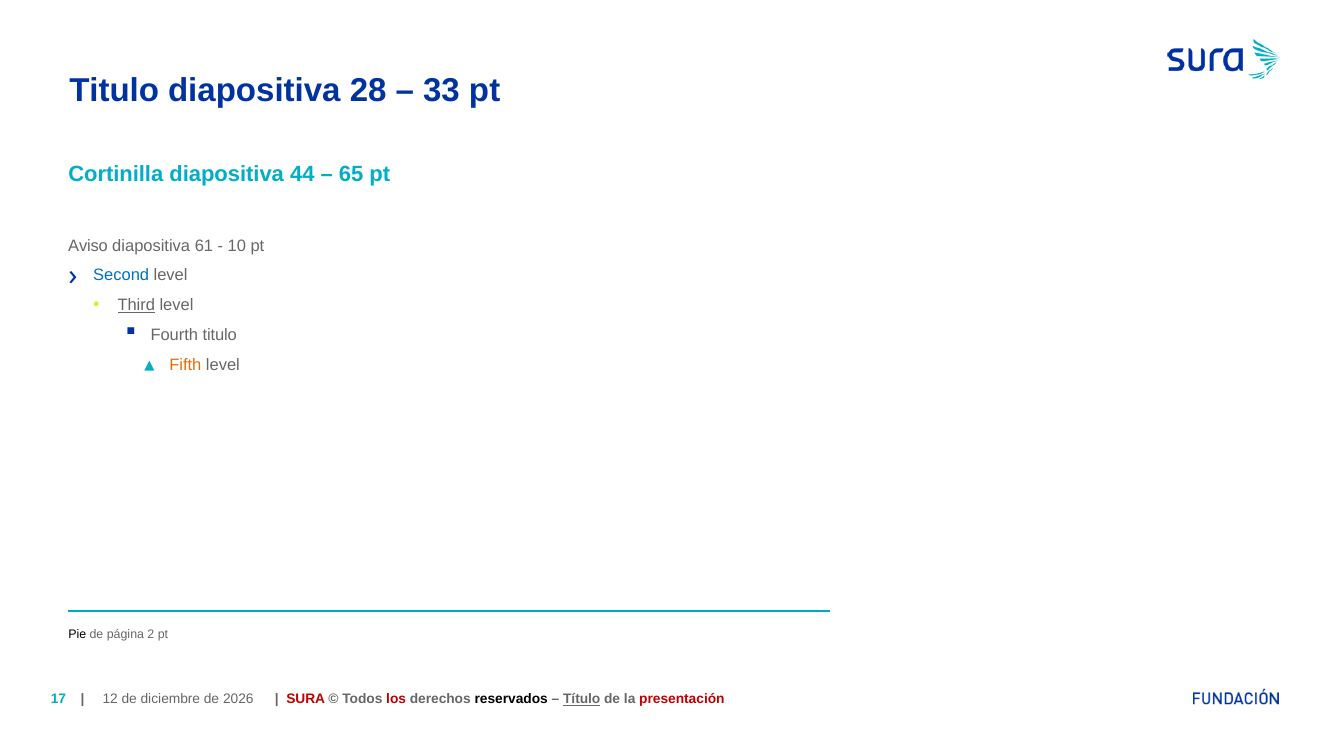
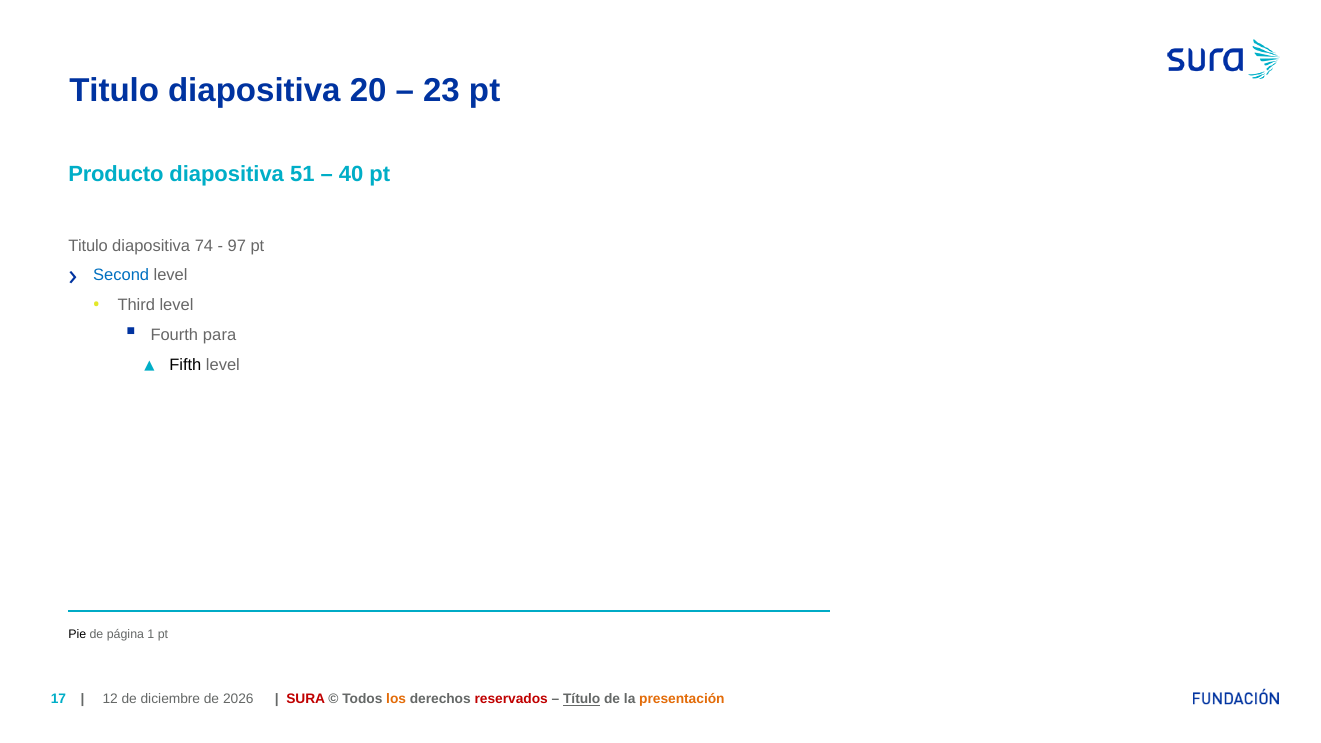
28: 28 -> 20
33: 33 -> 23
Cortinilla: Cortinilla -> Producto
44: 44 -> 51
65: 65 -> 40
Aviso at (88, 246): Aviso -> Titulo
61: 61 -> 74
10: 10 -> 97
Third underline: present -> none
Fourth titulo: titulo -> para
Fifth colour: orange -> black
2: 2 -> 1
los colour: red -> orange
reservados colour: black -> red
presentación colour: red -> orange
